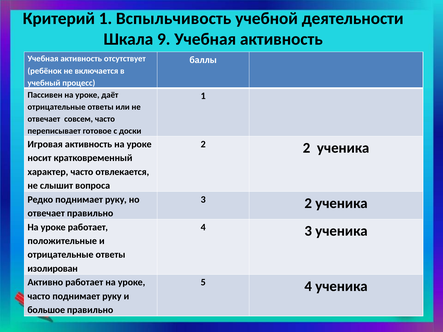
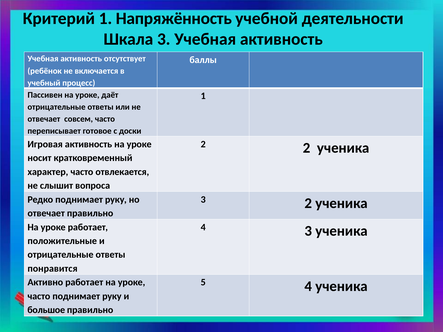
Вспыльчивость: Вспыльчивость -> Напряжённость
Шкала 9: 9 -> 3
изолирован: изолирован -> понравится
